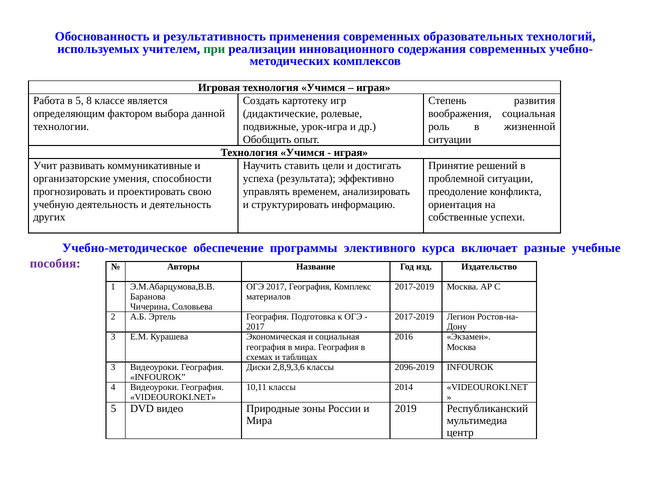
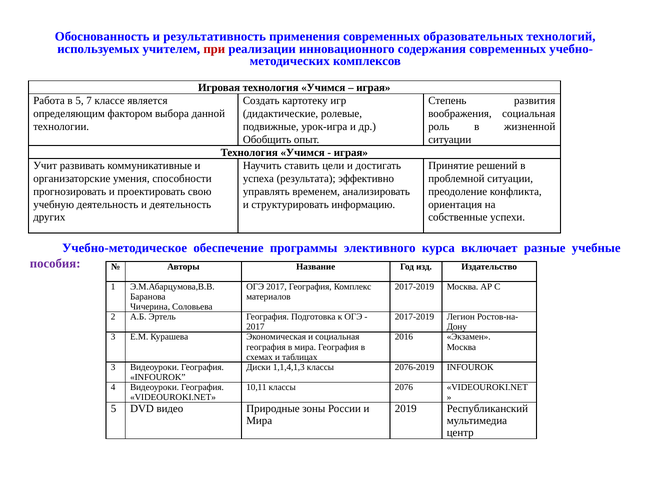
при colour: green -> red
8: 8 -> 7
2,8,9,3,6: 2,8,9,3,6 -> 1,1,4,1,3
2096-2019: 2096-2019 -> 2076-2019
2014: 2014 -> 2076
